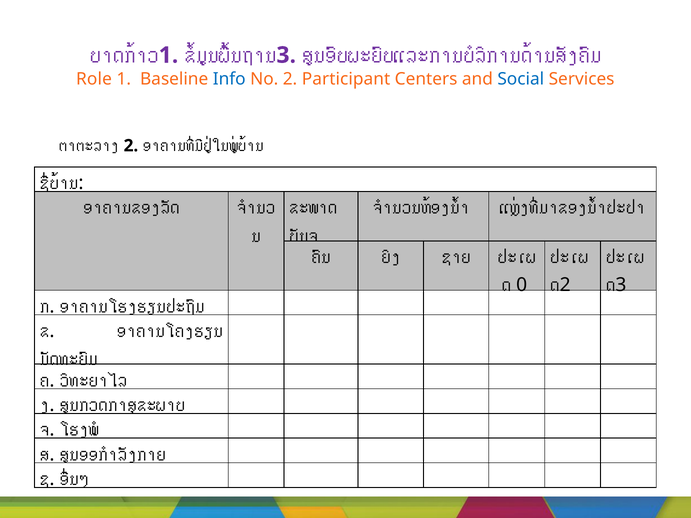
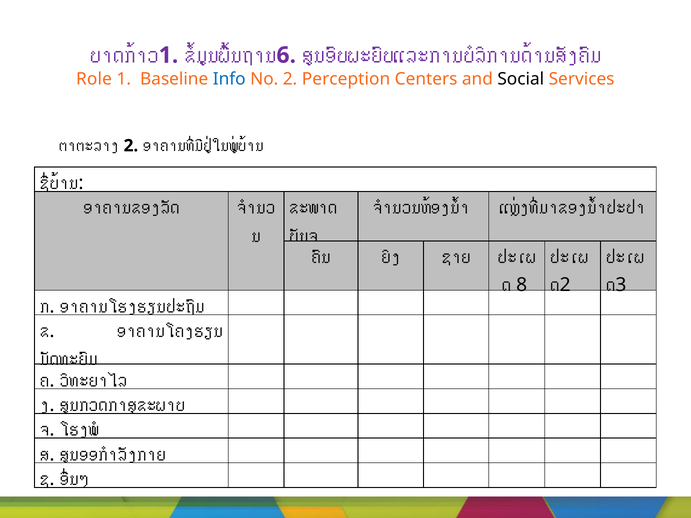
3 at (286, 55): 3 -> 6
Participant: Participant -> Perception
Social colour: blue -> black
0: 0 -> 8
